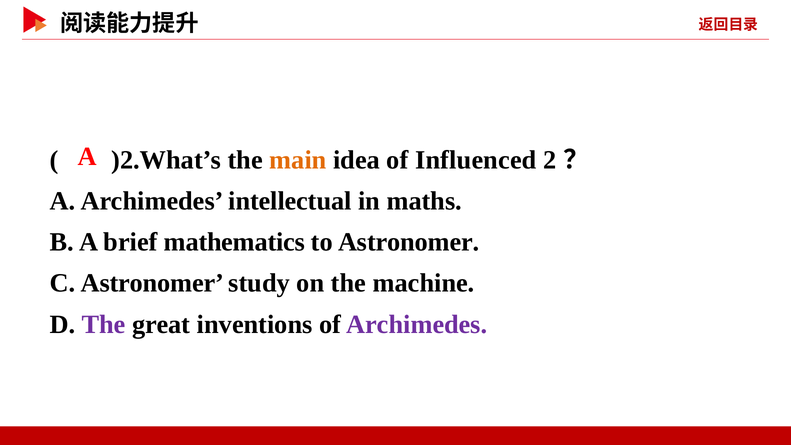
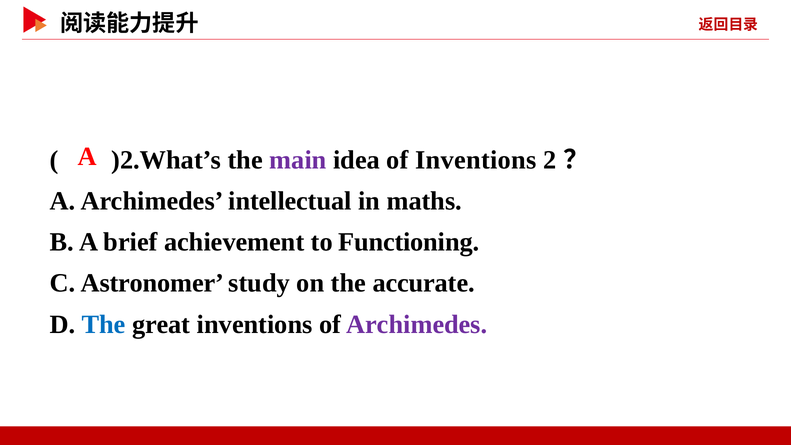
main colour: orange -> purple
of Influenced: Influenced -> Inventions
mathematics: mathematics -> achievement
to Astronomer: Astronomer -> Functioning
machine: machine -> accurate
The at (104, 324) colour: purple -> blue
